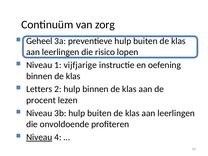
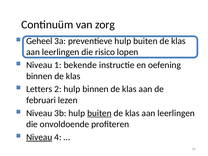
vijfjarige: vijfjarige -> bekende
procent: procent -> februari
buiten at (99, 113) underline: none -> present
